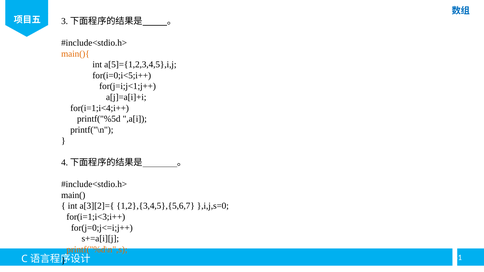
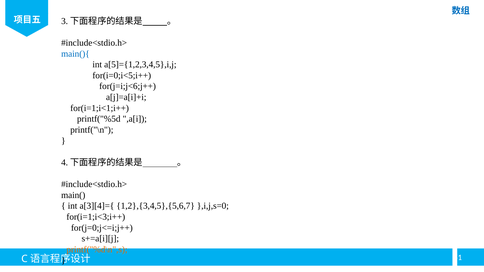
main(){ colour: orange -> blue
for(j=i;j<1;j++: for(j=i;j<1;j++ -> for(j=i;j<6;j++
for(i=1;i<4;i++: for(i=1;i<4;i++ -> for(i=1;i<1;i++
a[3][2]={: a[3][2]={ -> a[3][4]={
